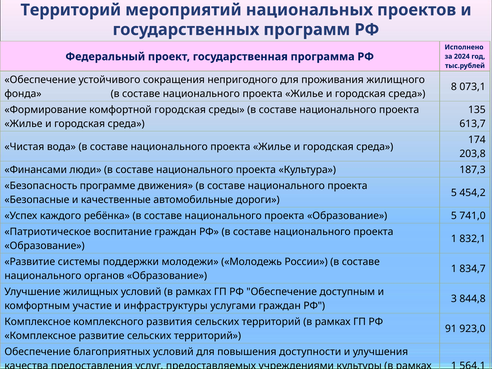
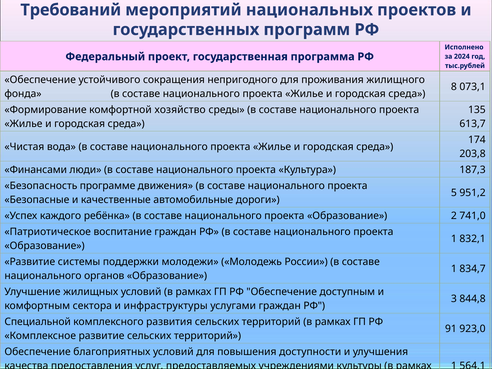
Территорий at (71, 10): Территорий -> Требований
комфортной городская: городская -> хозяйство
454,2: 454,2 -> 951,2
Образование 5: 5 -> 2
участие: участие -> сектора
Комплексное at (38, 322): Комплексное -> Специальной
